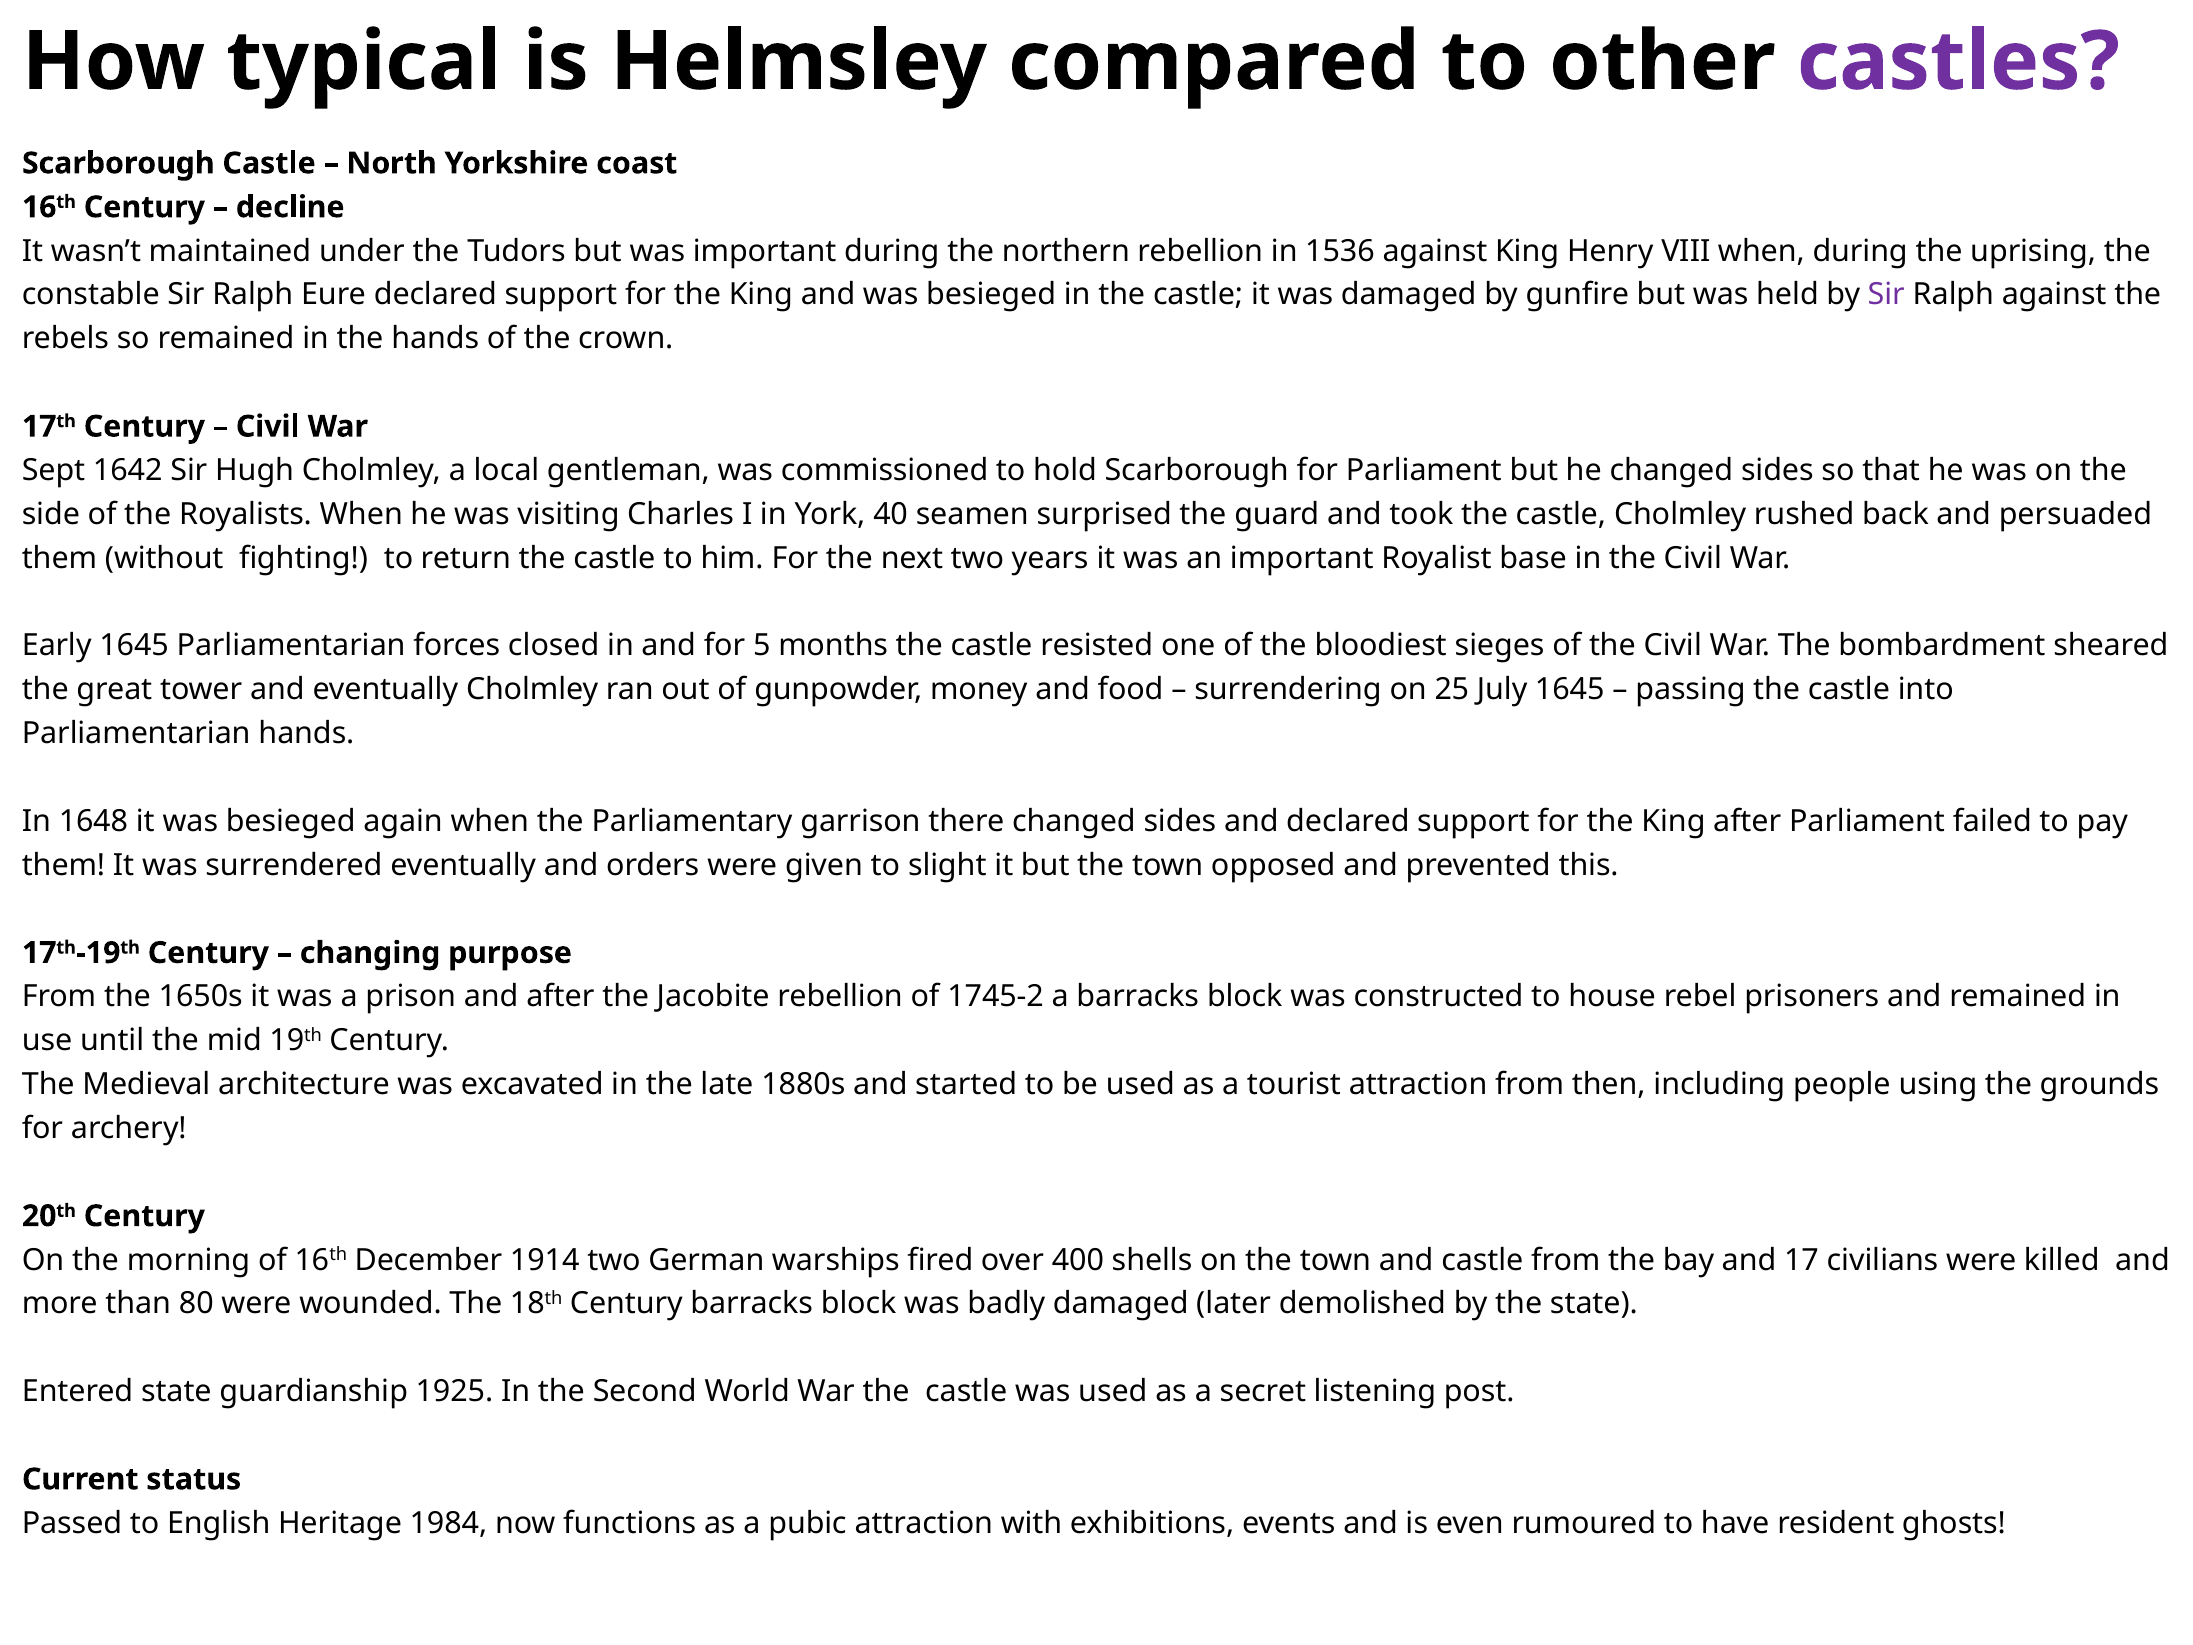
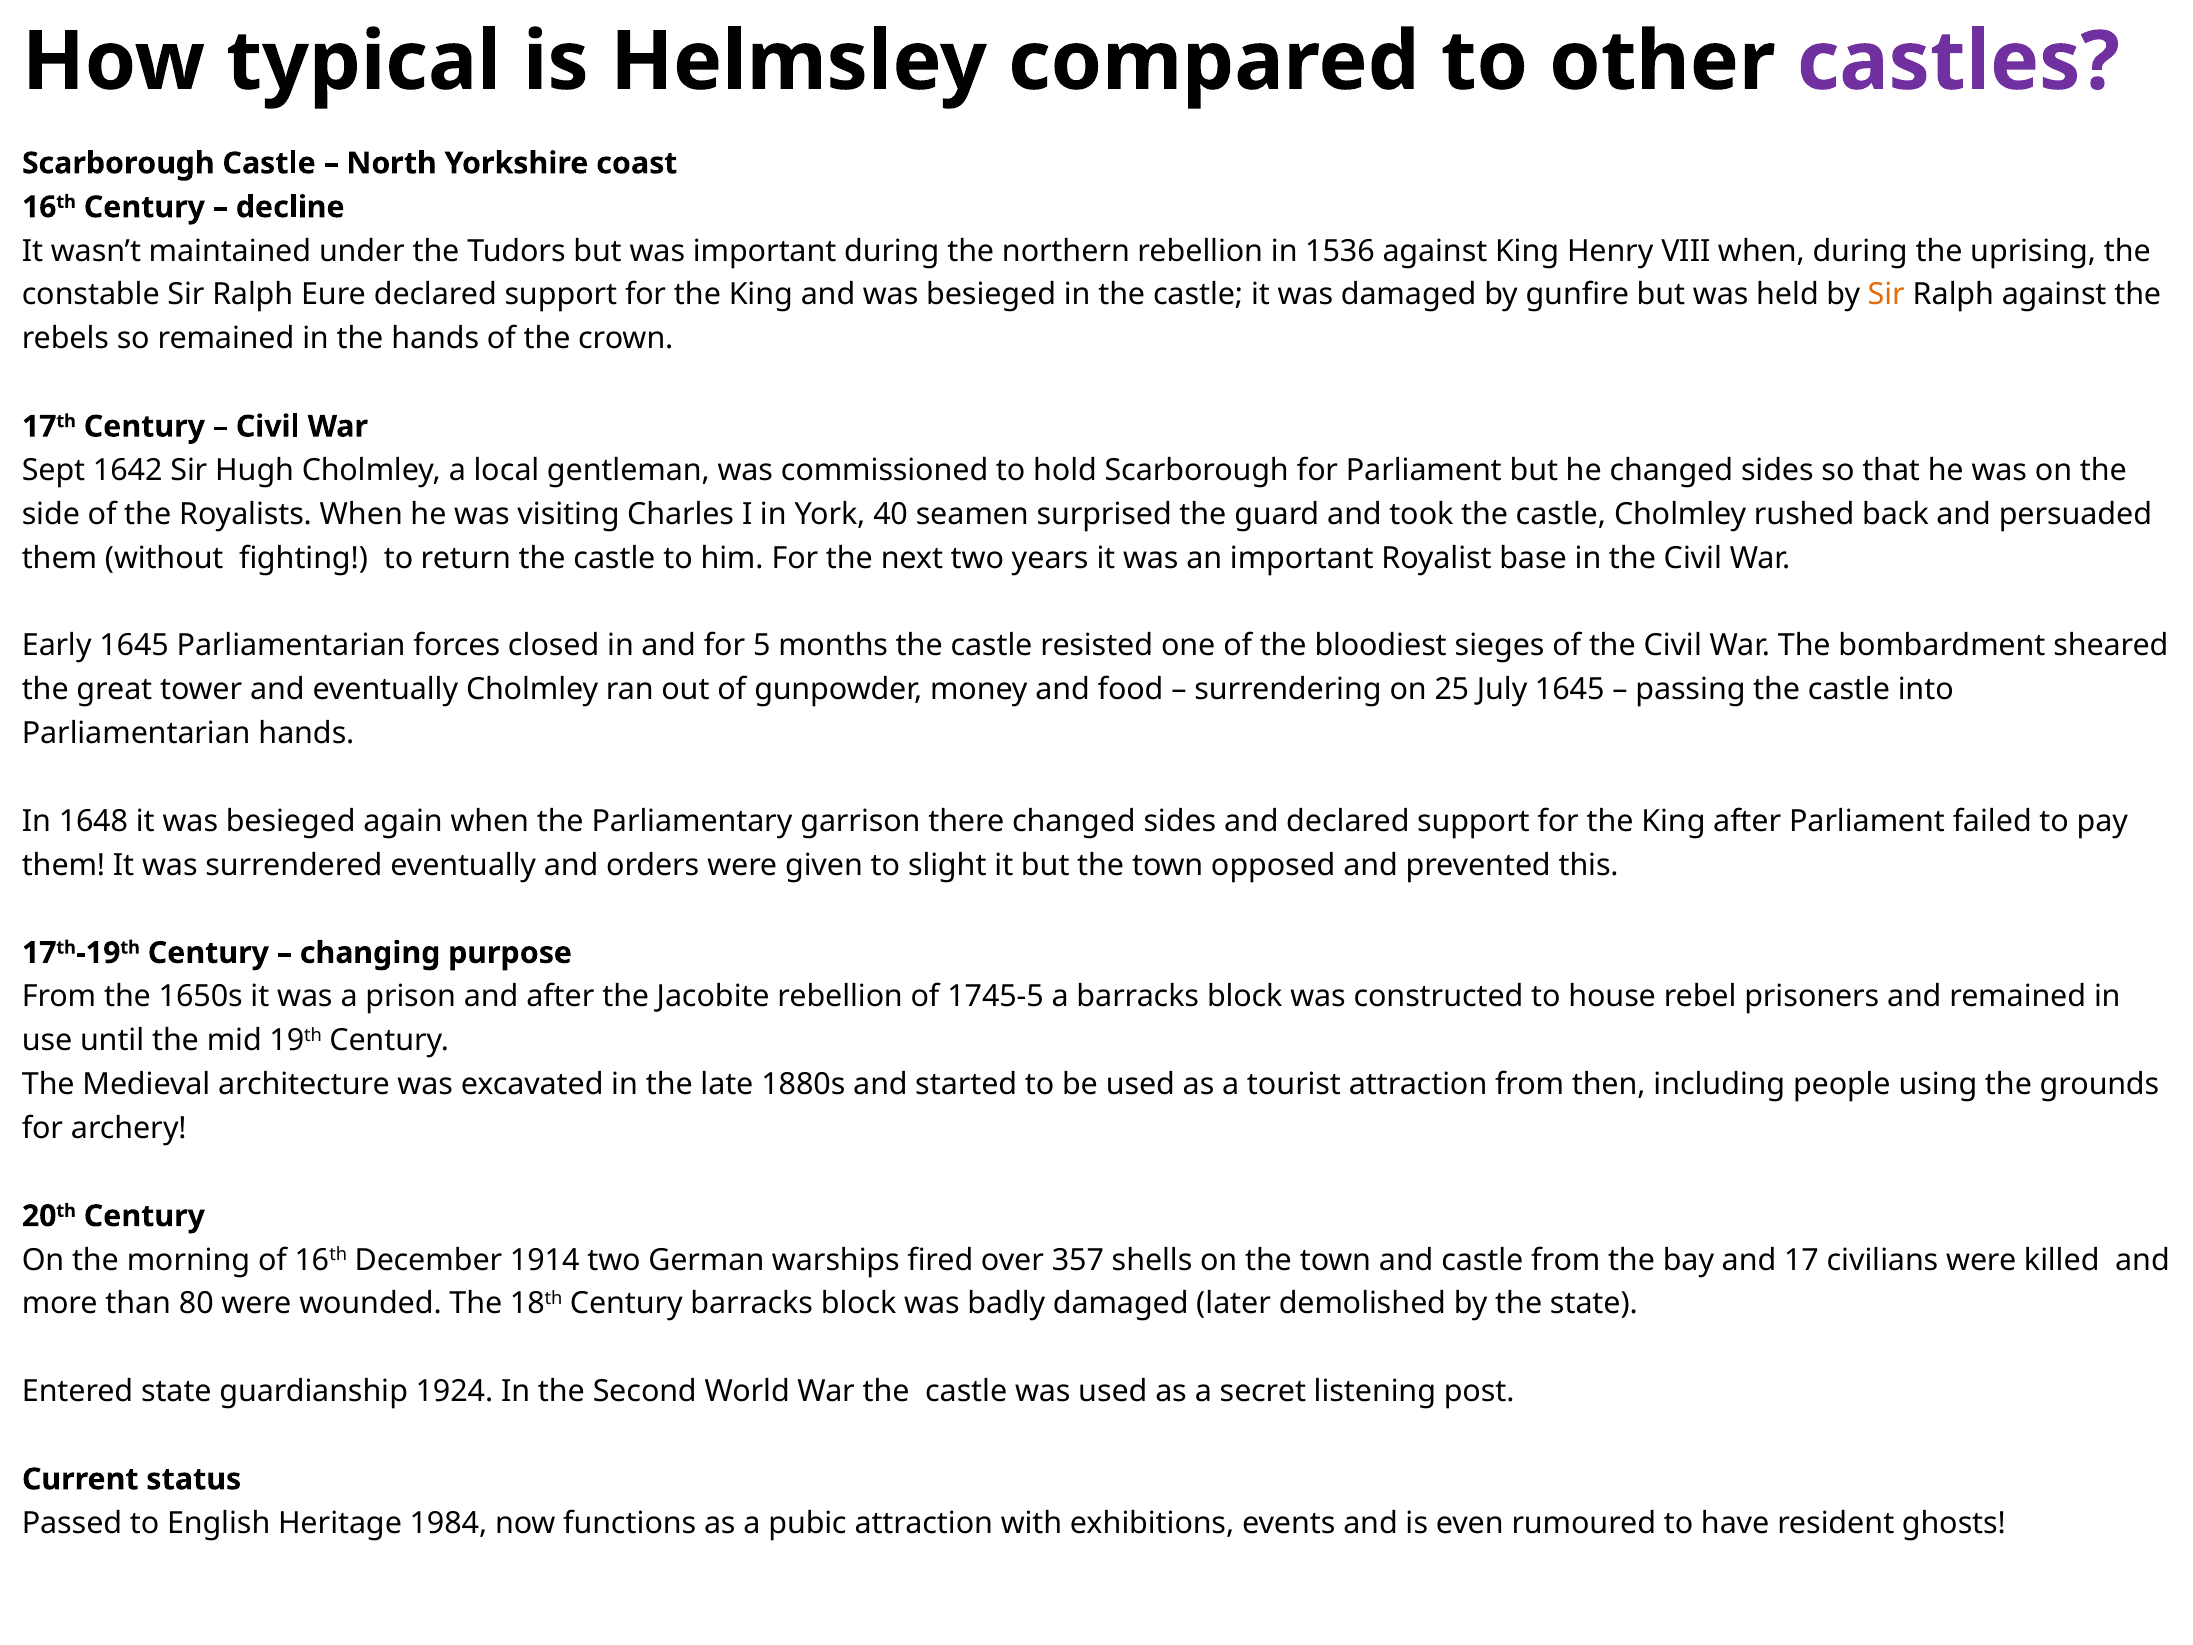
Sir at (1886, 295) colour: purple -> orange
1745-2: 1745-2 -> 1745-5
400: 400 -> 357
1925: 1925 -> 1924
